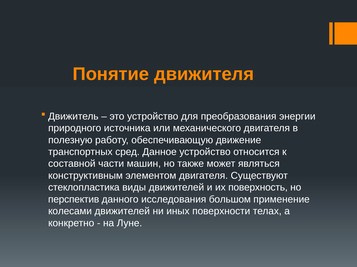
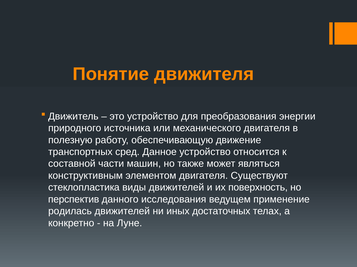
большом: большом -> ведущем
колесами: колесами -> родилась
поверхности: поверхности -> достаточных
